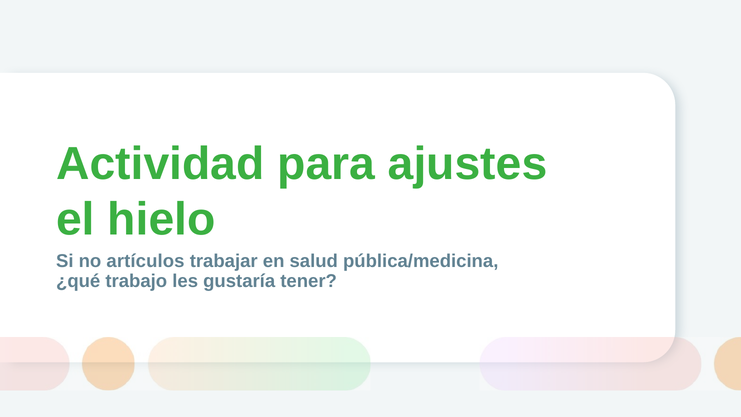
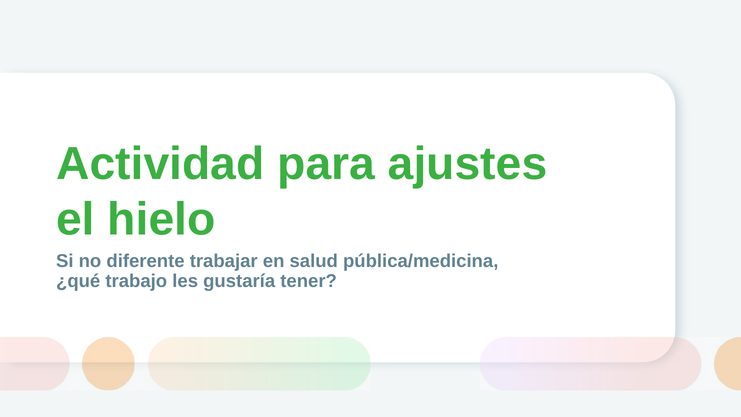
artículos: artículos -> diferente
